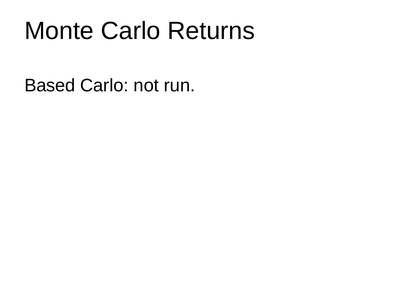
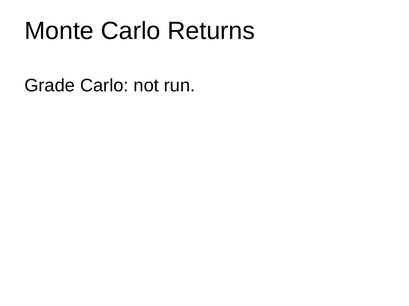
Based: Based -> Grade
